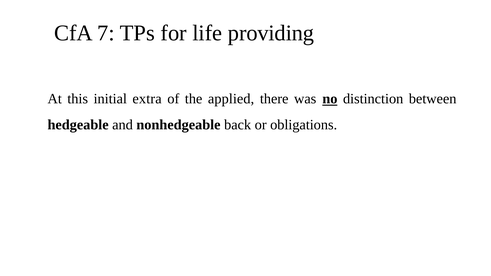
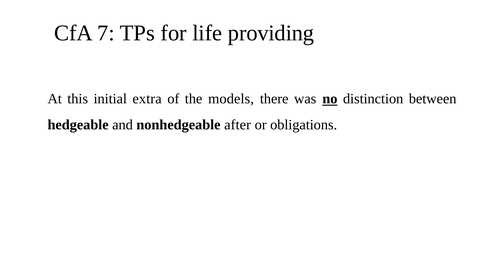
applied: applied -> models
back: back -> after
